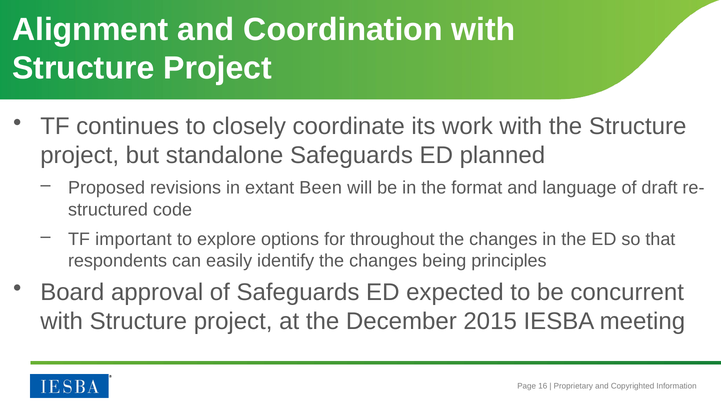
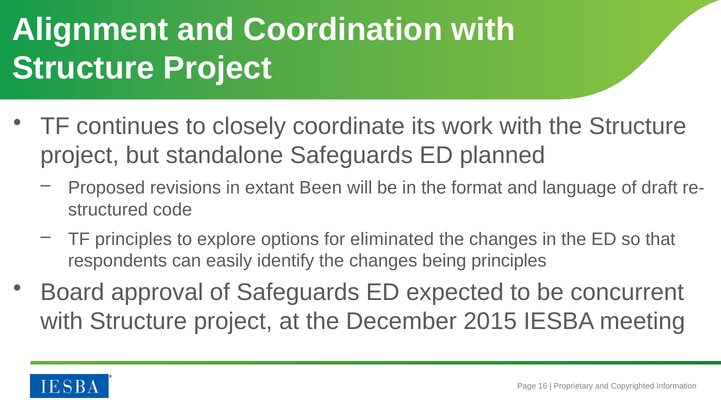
TF important: important -> principles
throughout: throughout -> eliminated
